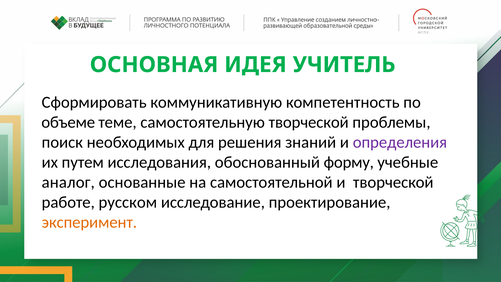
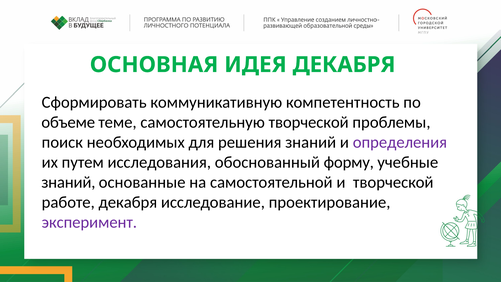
ИДЕЯ УЧИТЕЛЬ: УЧИТЕЛЬ -> ДЕКАБРЯ
аналог at (68, 182): аналог -> знаний
работе русском: русском -> декабря
эксперимент colour: orange -> purple
